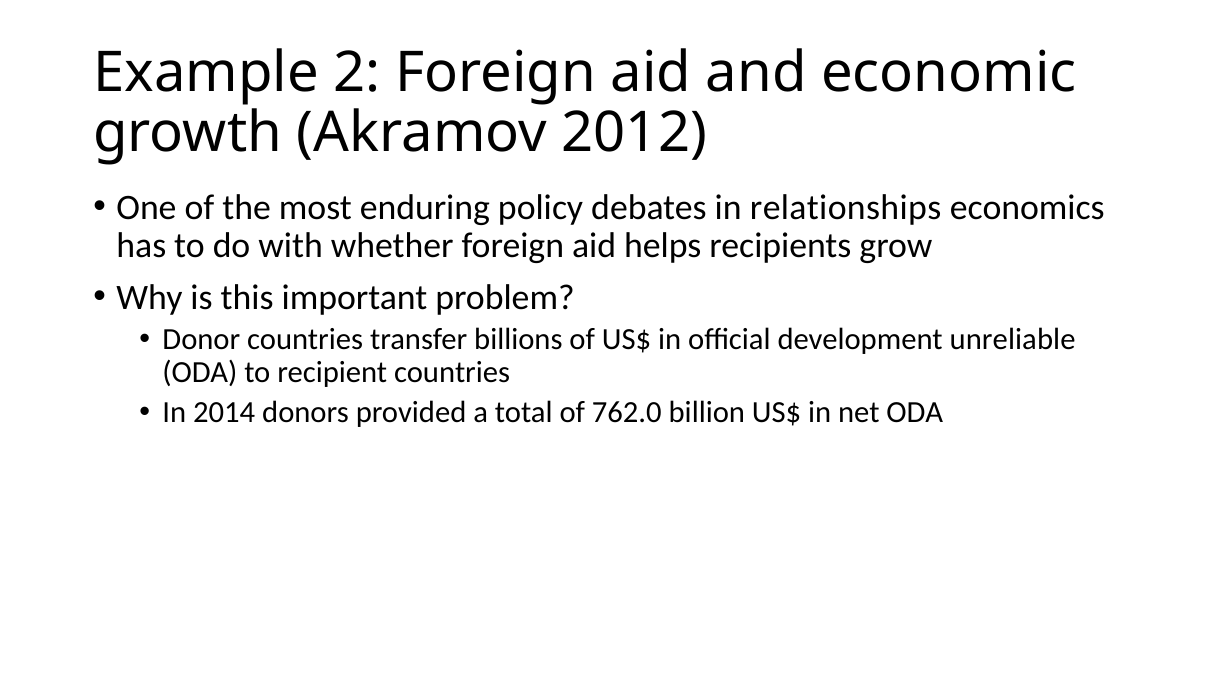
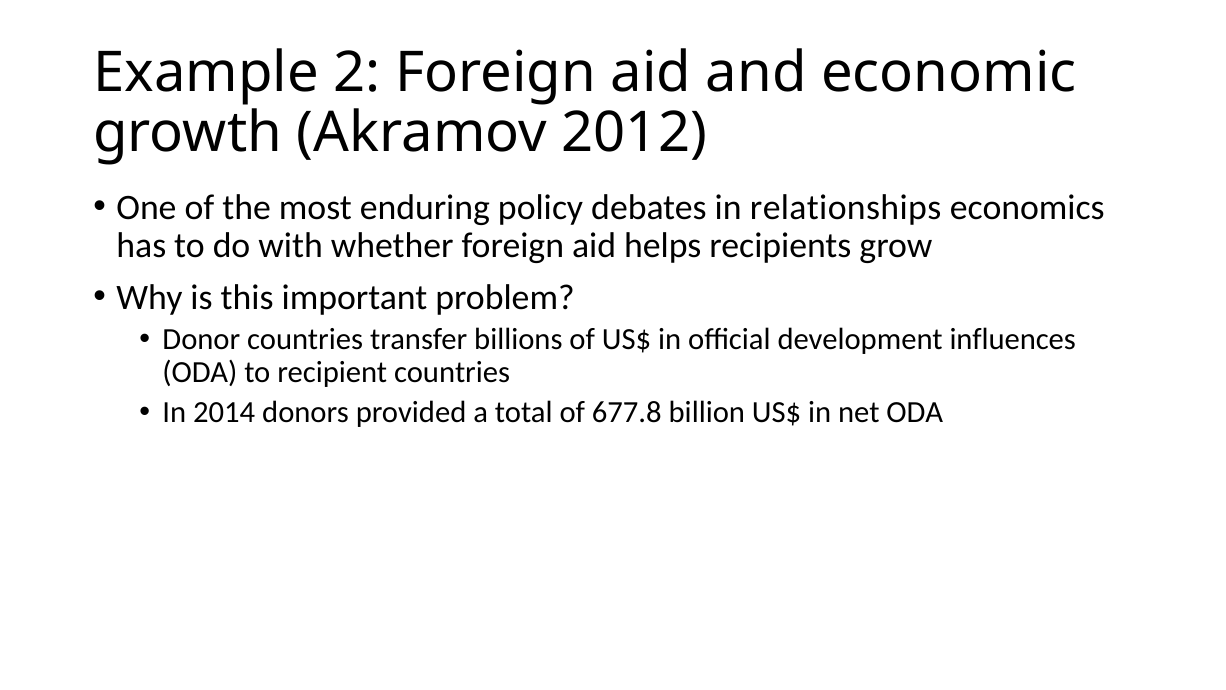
unreliable: unreliable -> influences
762.0: 762.0 -> 677.8
